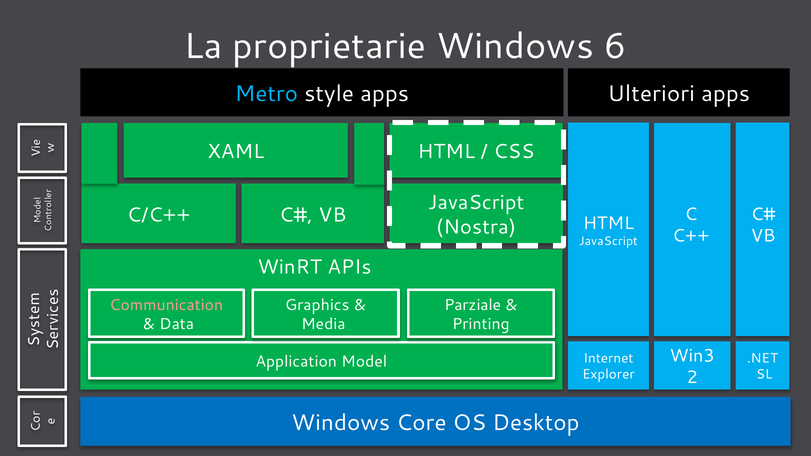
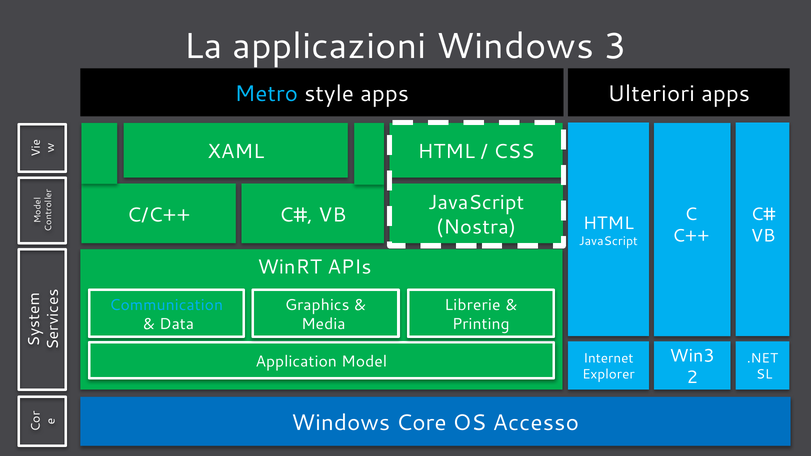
proprietarie: proprietarie -> applicazioni
6: 6 -> 3
Communication colour: pink -> light blue
Parziale: Parziale -> Librerie
Desktop: Desktop -> Accesso
